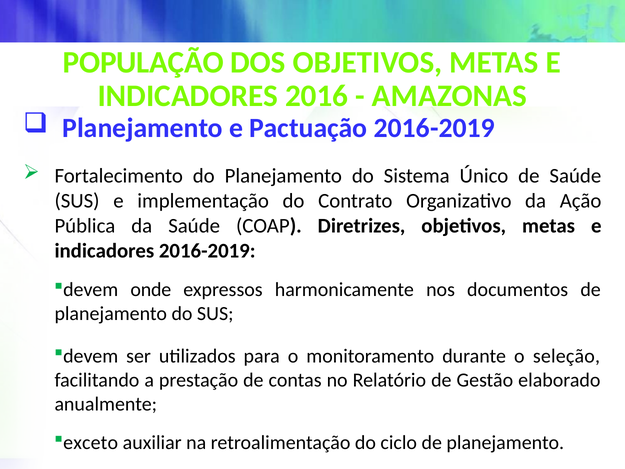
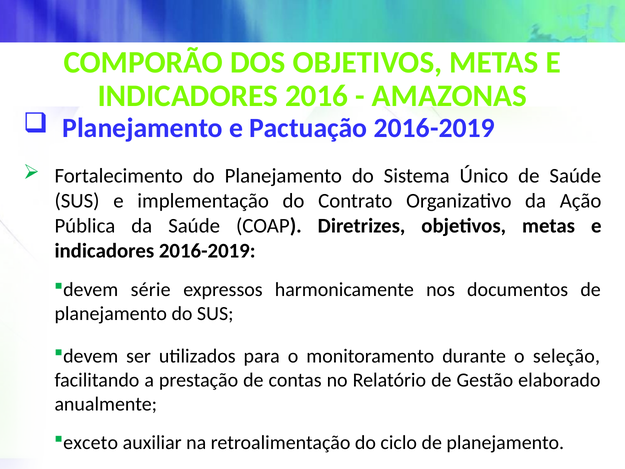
POPULAÇÃO: POPULAÇÃO -> COMPORÃO
onde: onde -> série
